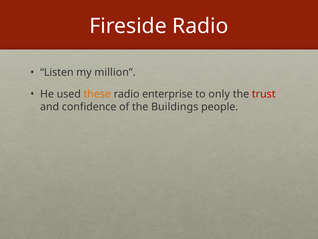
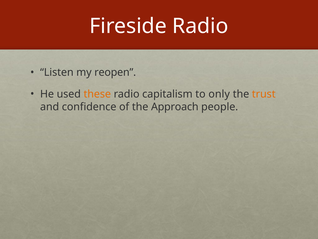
million: million -> reopen
enterprise: enterprise -> capitalism
trust colour: red -> orange
Buildings: Buildings -> Approach
